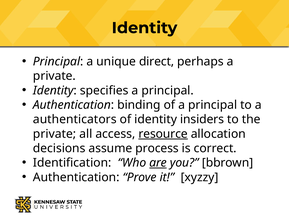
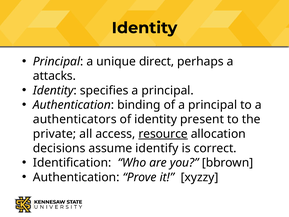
private at (54, 76): private -> attacks
insiders: insiders -> present
process: process -> identify
are underline: present -> none
